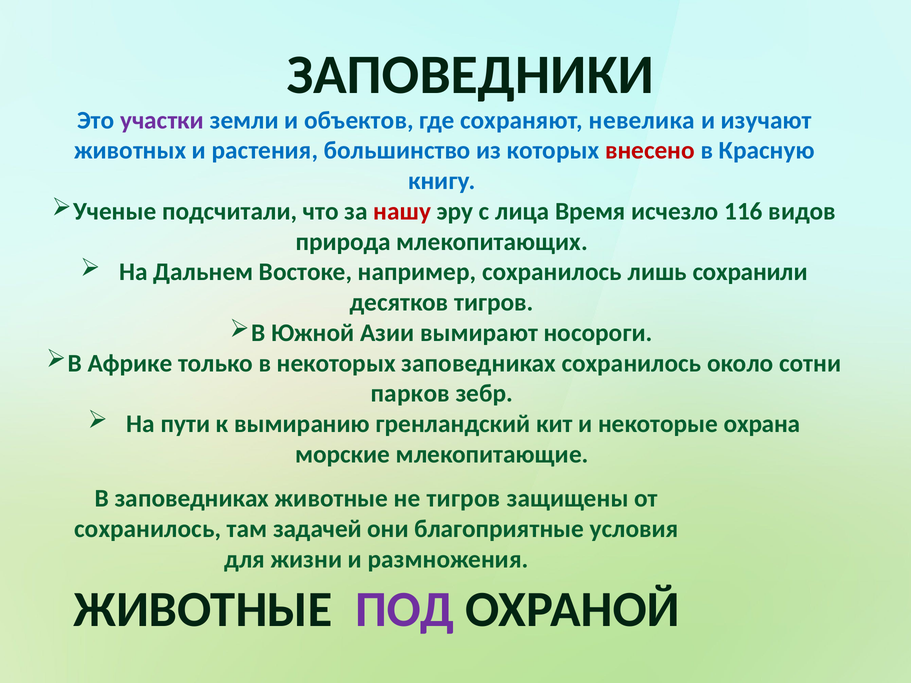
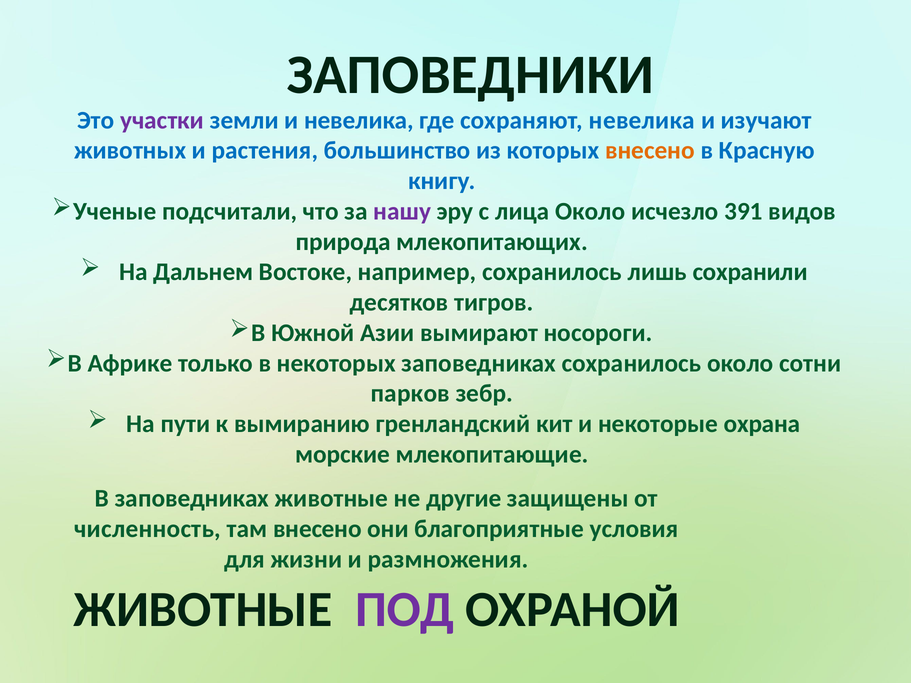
и объектов: объектов -> невелика
внесено at (650, 151) colour: red -> orange
нашу colour: red -> purple
лица Время: Время -> Около
116: 116 -> 391
не тигров: тигров -> другие
сохранилось at (148, 529): сохранилось -> численность
там задачей: задачей -> внесено
